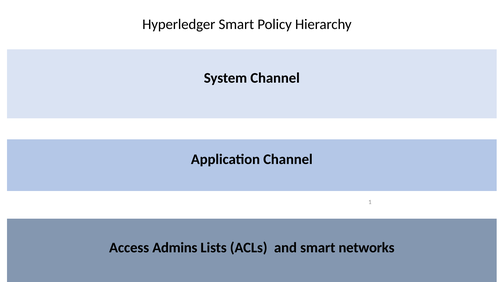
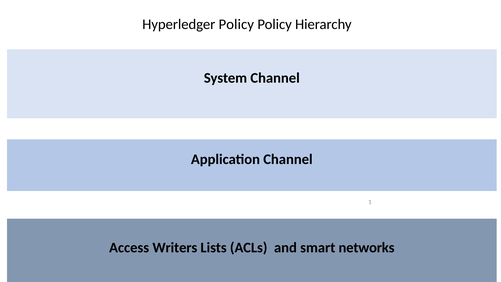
Hyperledger Smart: Smart -> Policy
Admins: Admins -> Writers
